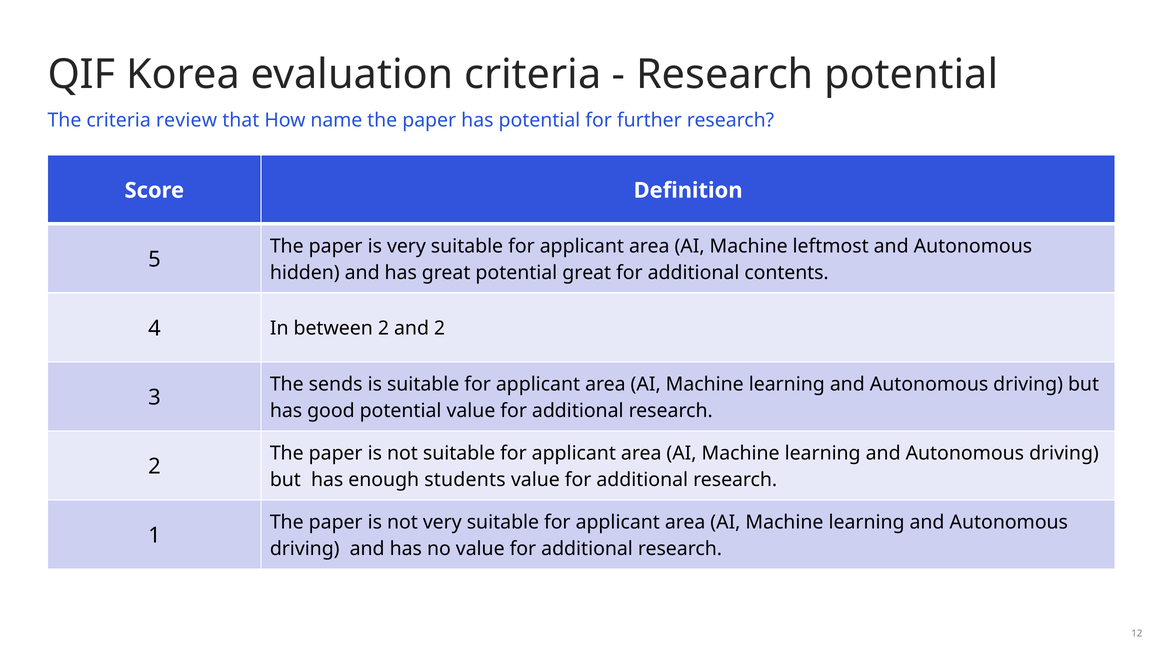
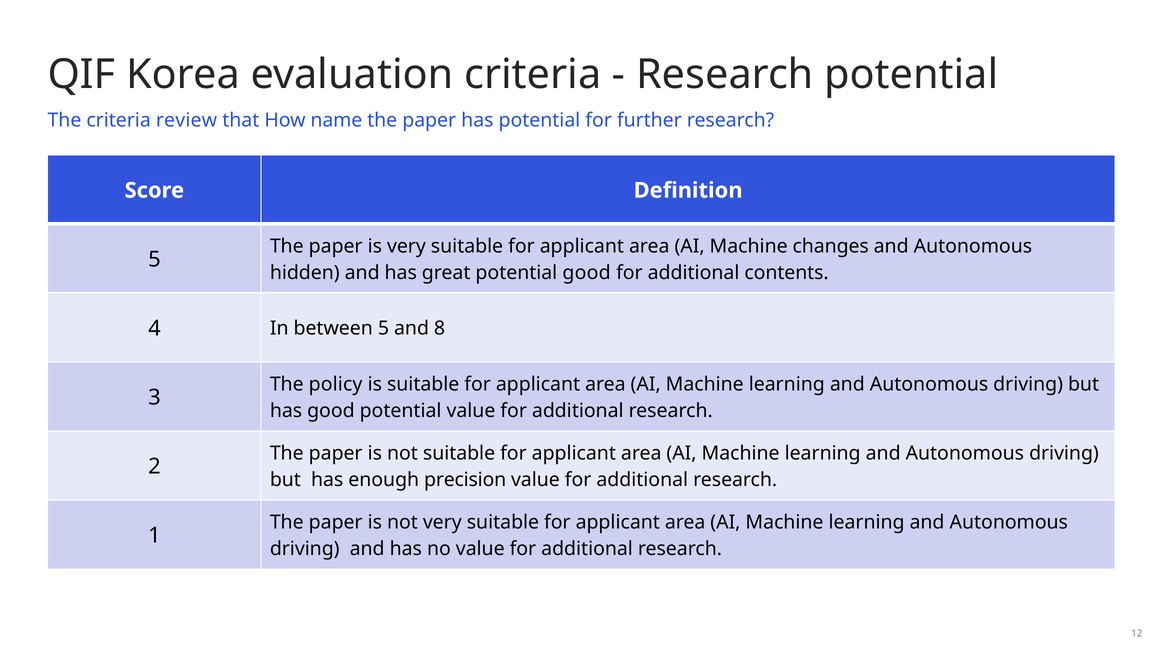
leftmost: leftmost -> changes
potential great: great -> good
between 2: 2 -> 5
and 2: 2 -> 8
sends: sends -> policy
students: students -> precision
